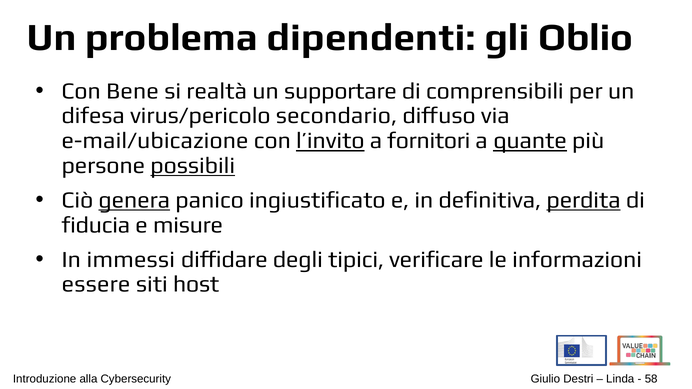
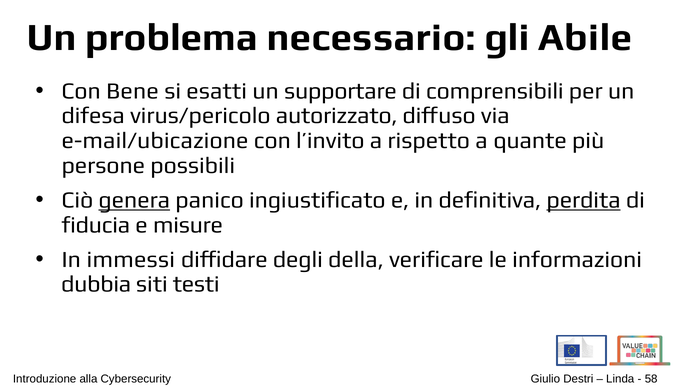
dipendenti: dipendenti -> necessario
Oblio: Oblio -> Abile
realtà: realtà -> esatti
secondario: secondario -> autorizzato
l’invito underline: present -> none
fornitori: fornitori -> rispetto
quante underline: present -> none
possibili underline: present -> none
tipici: tipici -> della
essere: essere -> dubbia
host: host -> testi
